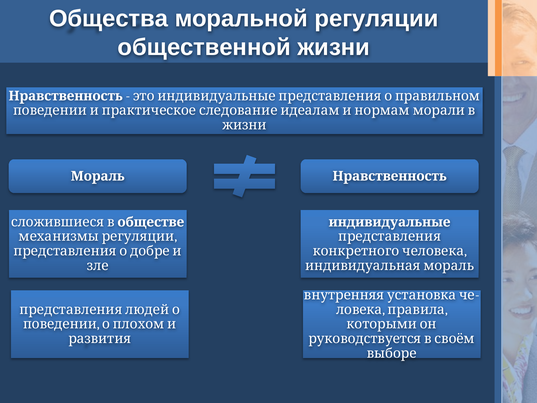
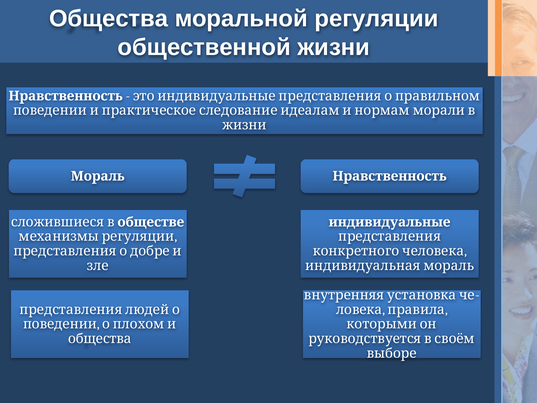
развития at (100, 339): развития -> общества
